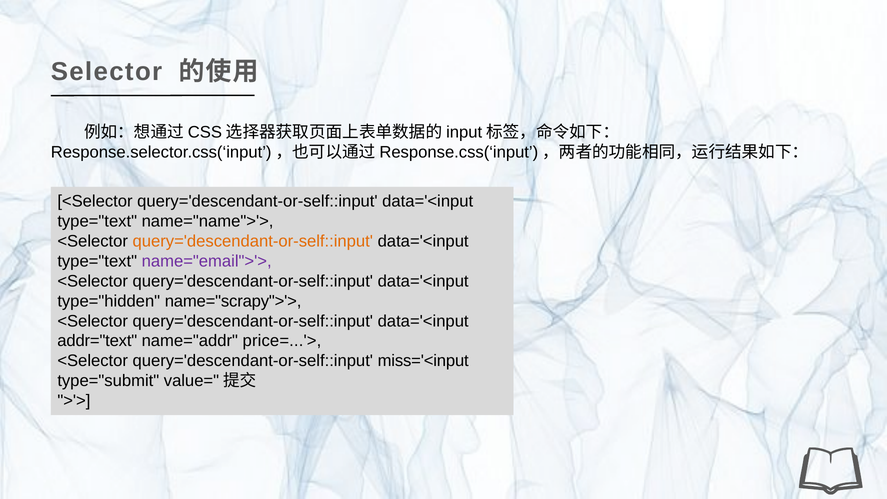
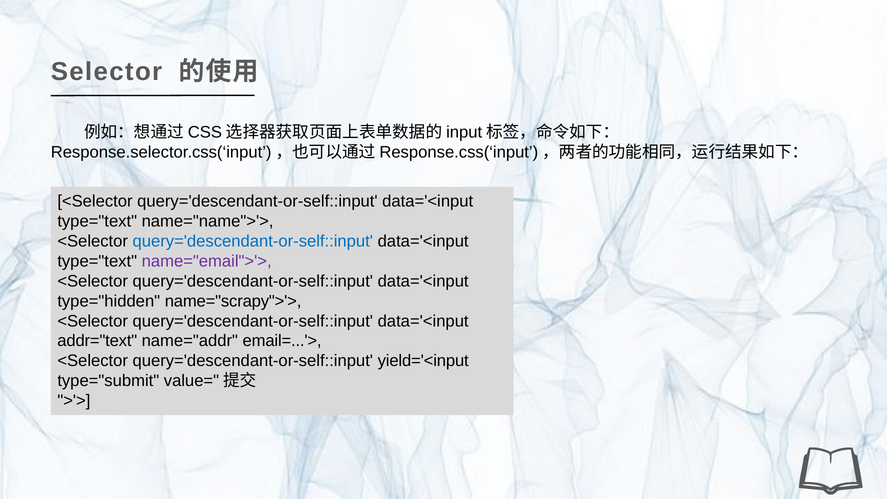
query='descendant-or-self::input at (253, 241) colour: orange -> blue
price=...'>: price=...'> -> email=...'>
miss='<input: miss='<input -> yield='<input
